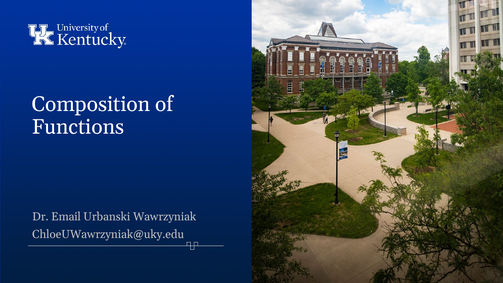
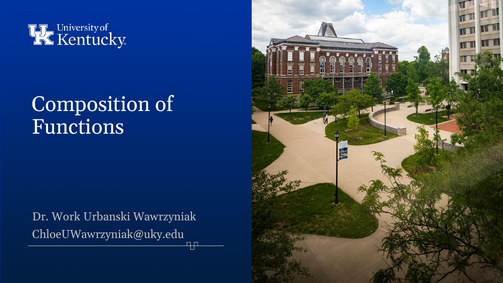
Email: Email -> Work
